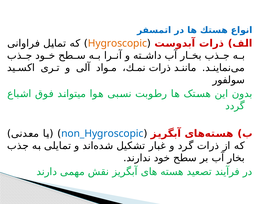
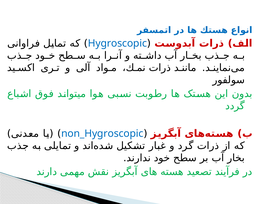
Hygroscopic colour: orange -> blue
